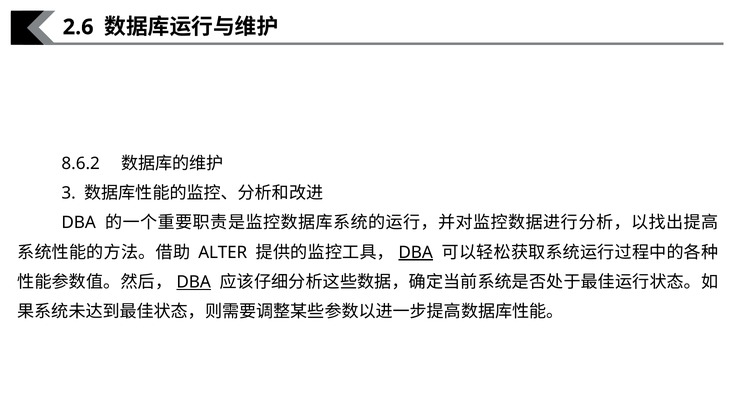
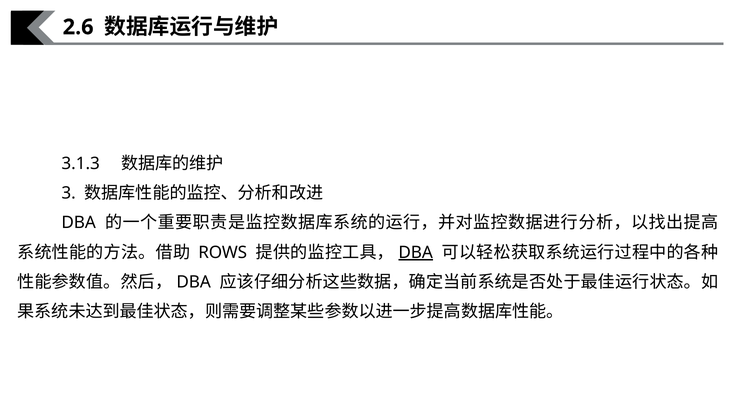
8.6.2: 8.6.2 -> 3.1.3
ALTER: ALTER -> ROWS
DBA at (194, 282) underline: present -> none
